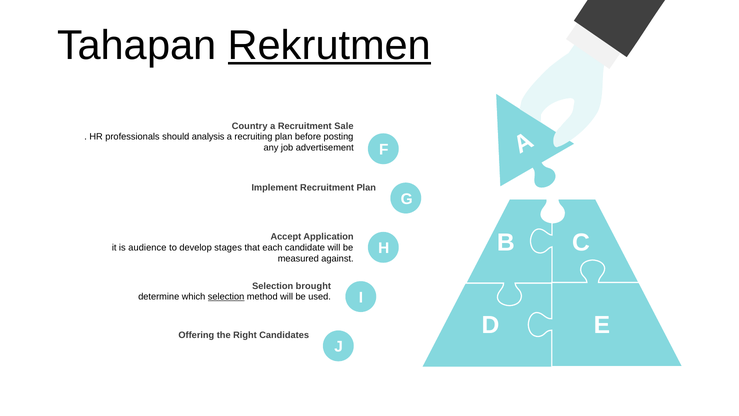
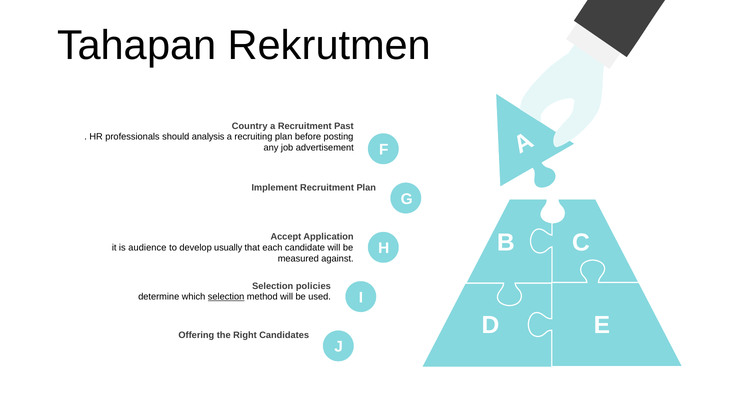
Rekrutmen underline: present -> none
Sale: Sale -> Past
stages: stages -> usually
brought: brought -> policies
